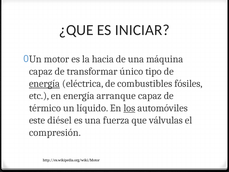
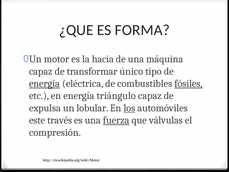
INICIAR: INICIAR -> FORMA
fósiles underline: none -> present
arranque: arranque -> triángulo
térmico: térmico -> expulsa
líquido: líquido -> lobular
diésel: diésel -> través
fuerza underline: none -> present
